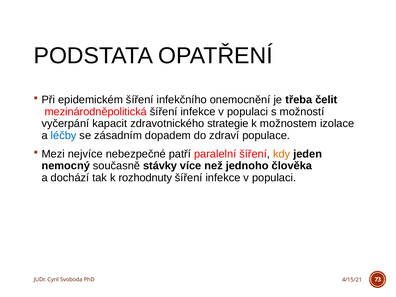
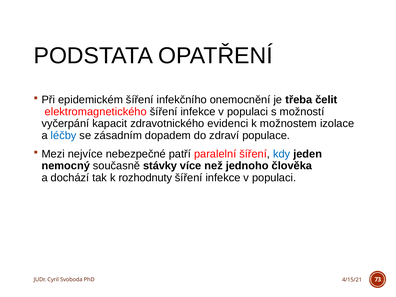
mezinárodněpolitická: mezinárodněpolitická -> elektromagnetického
strategie: strategie -> evidenci
kdy colour: orange -> blue
